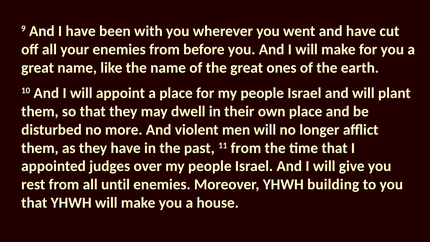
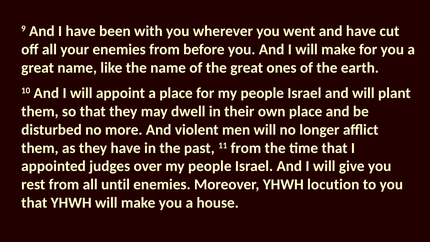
building: building -> locution
